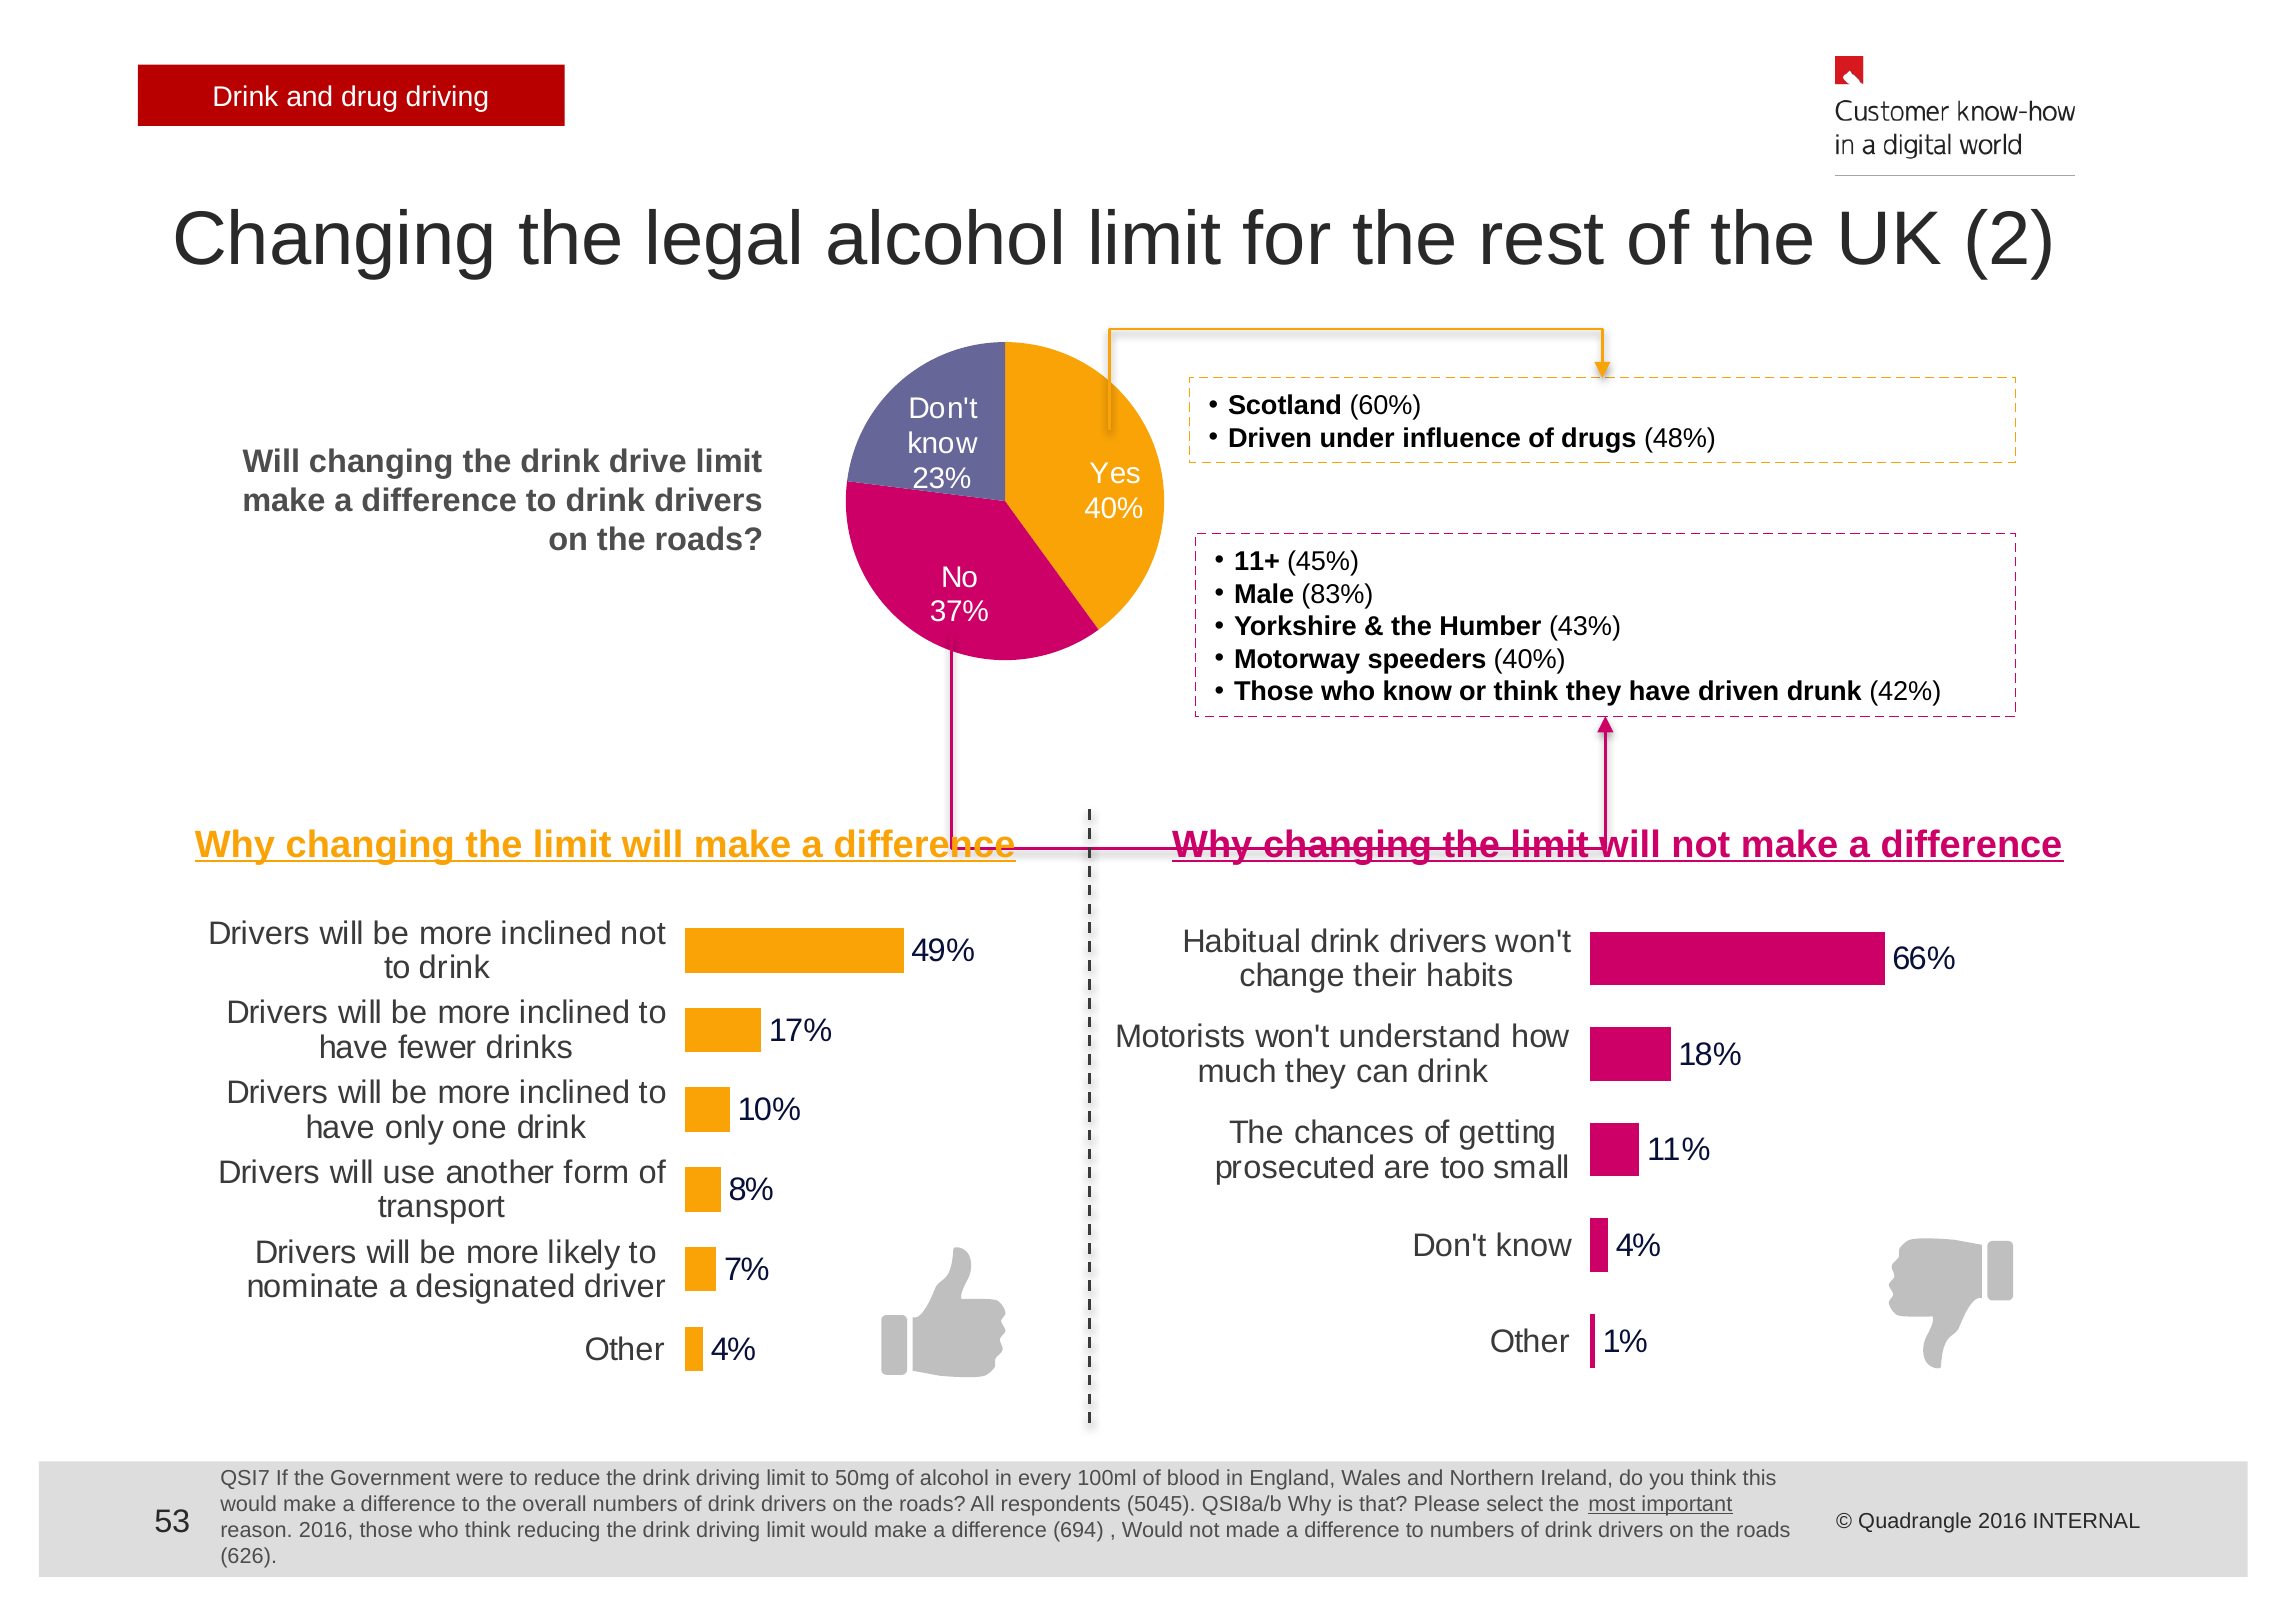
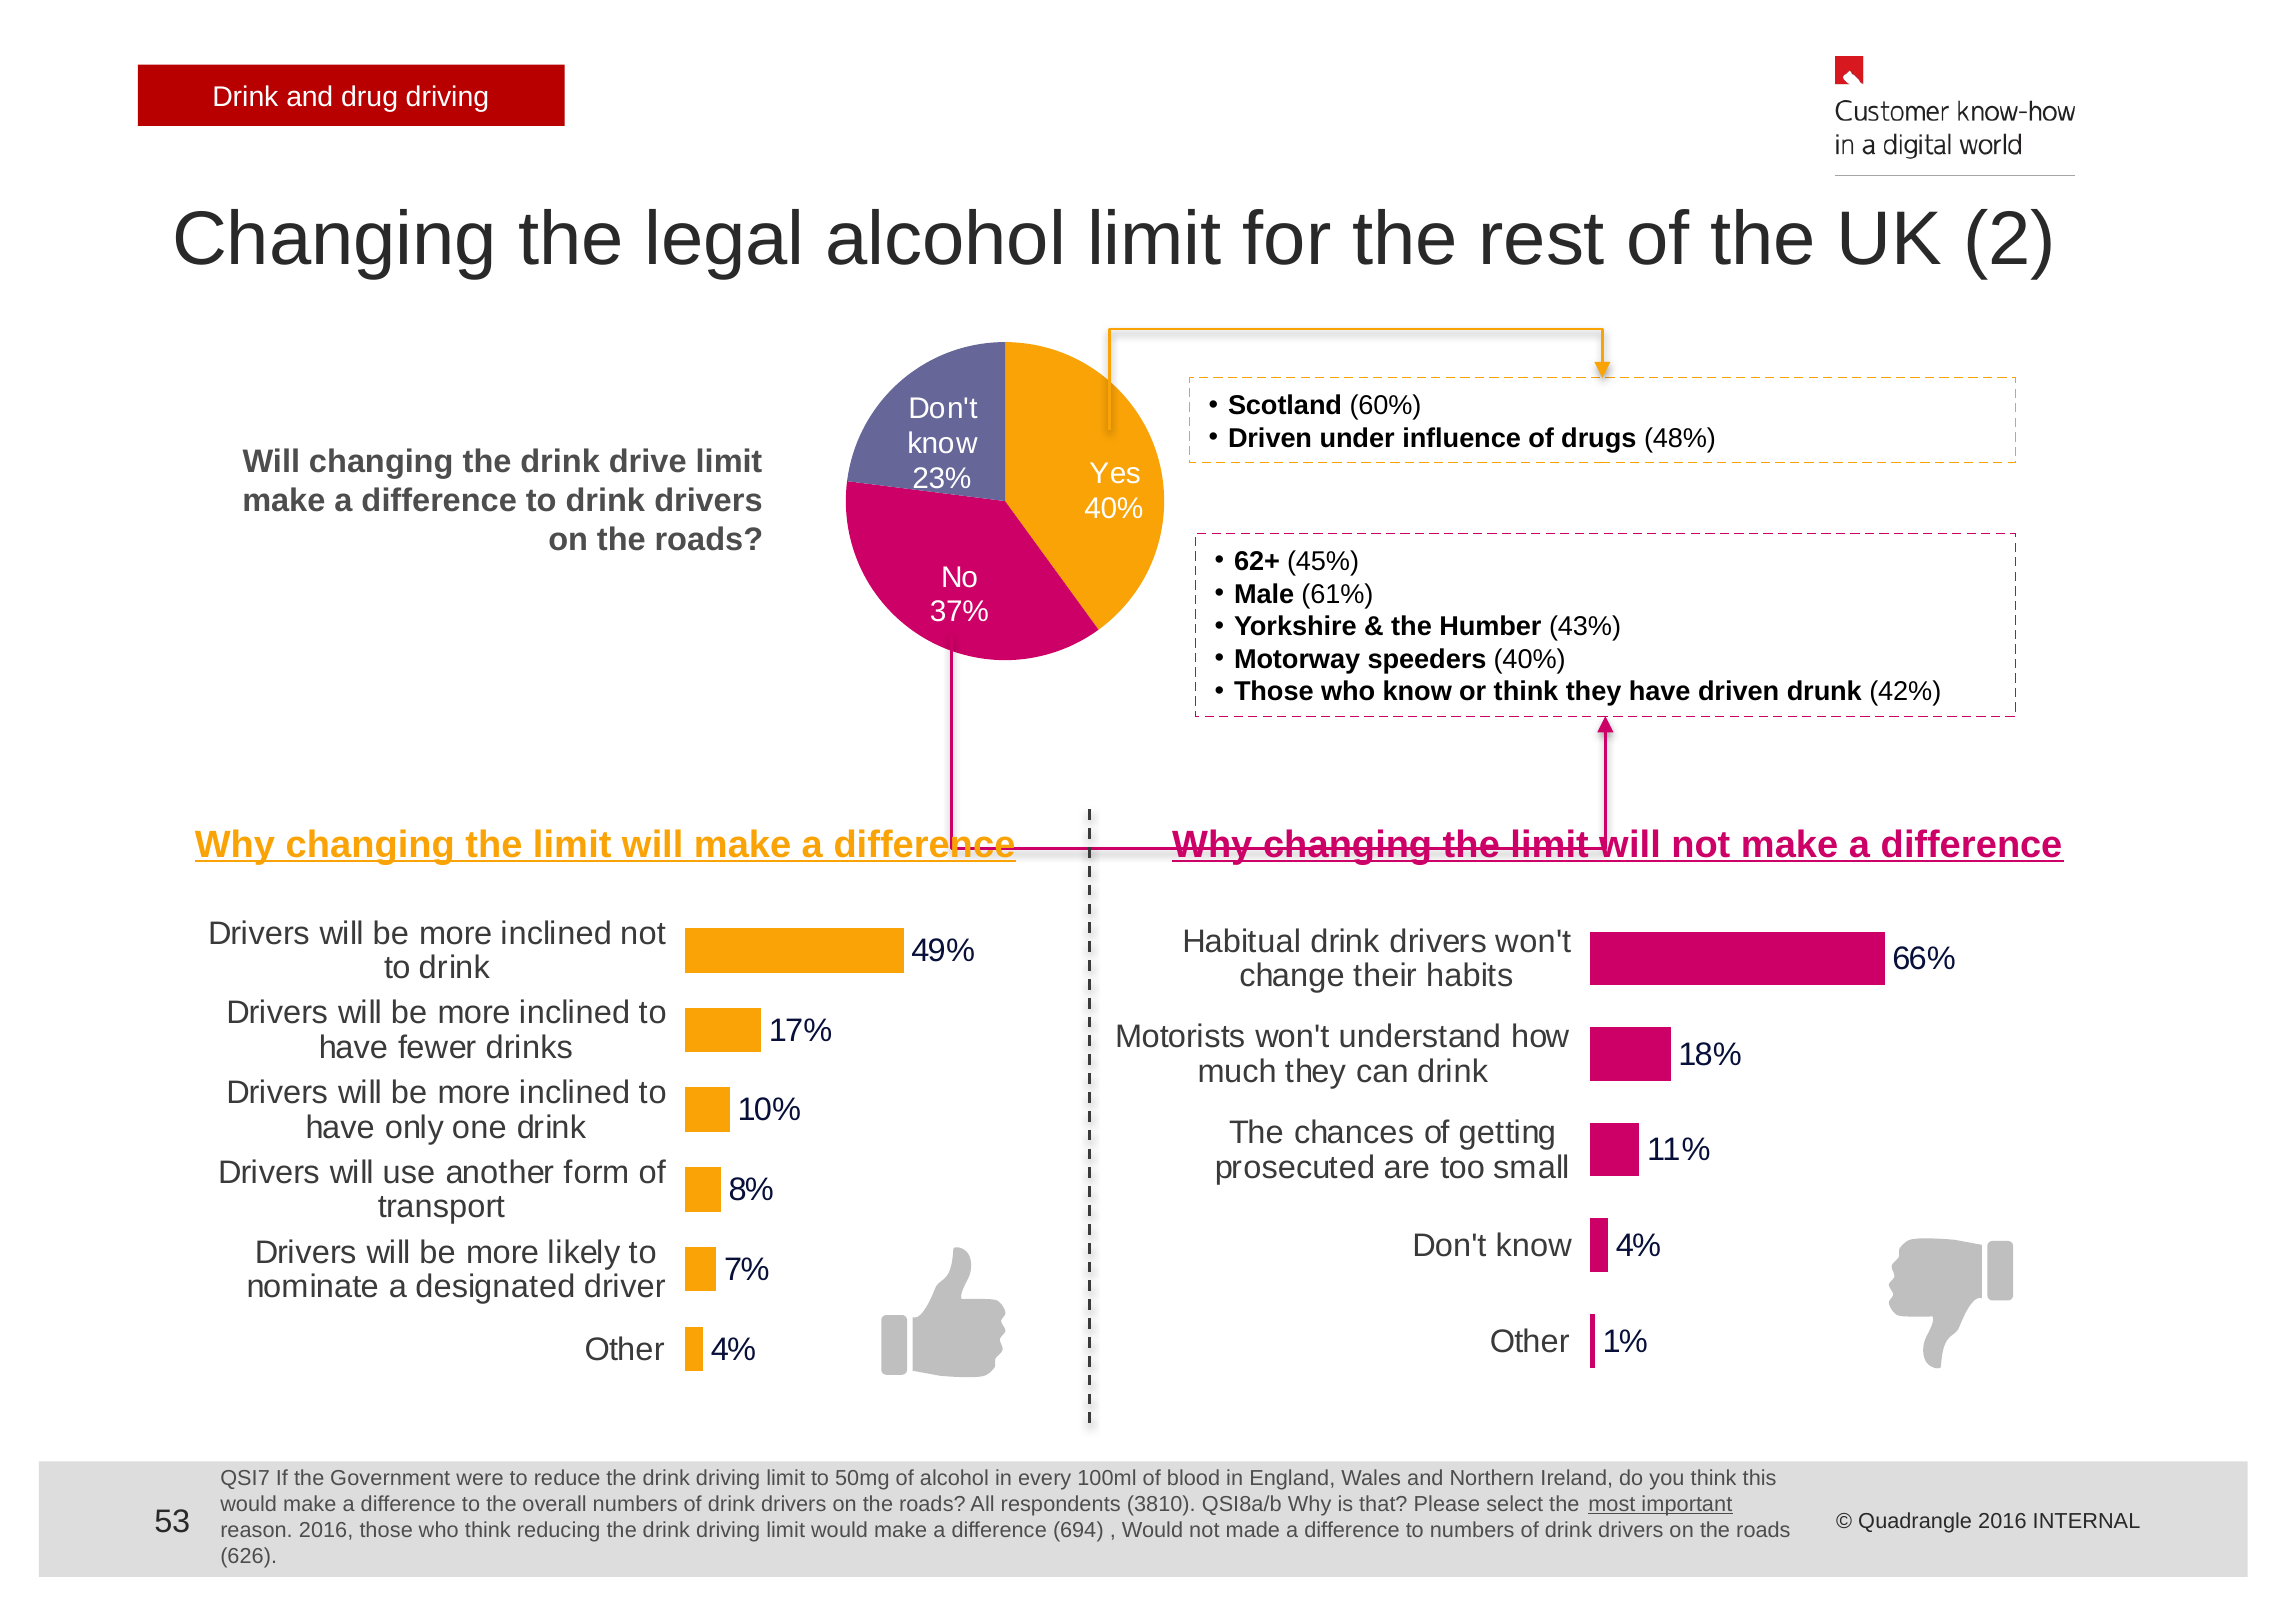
11+: 11+ -> 62+
83%: 83% -> 61%
5045: 5045 -> 3810
